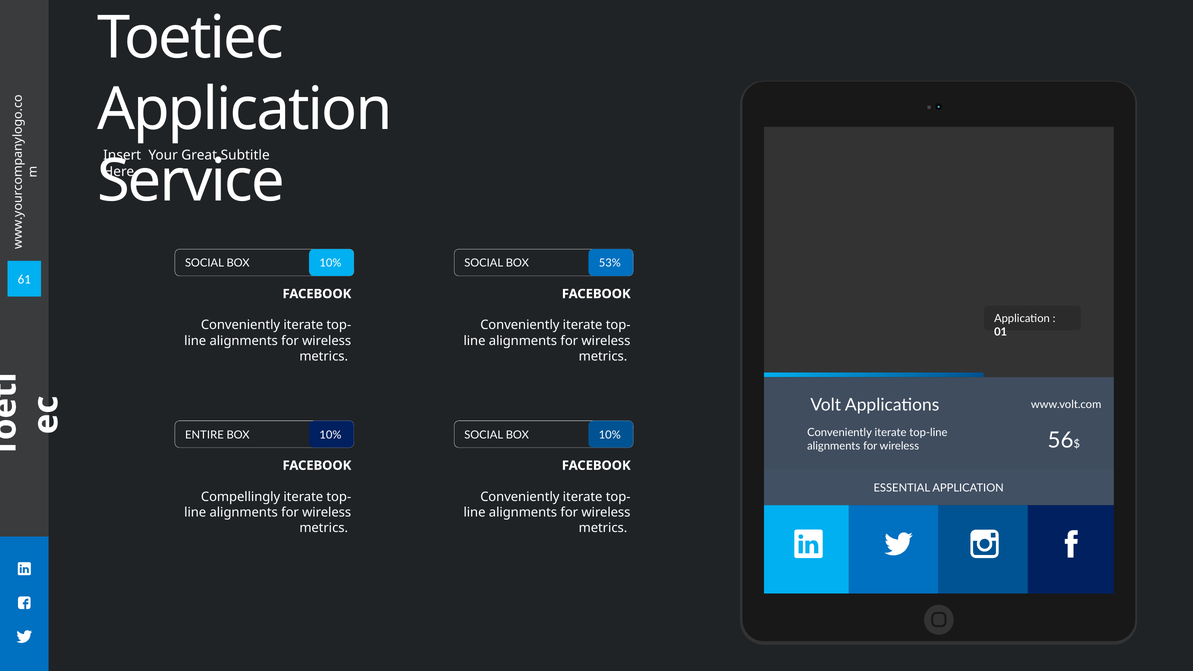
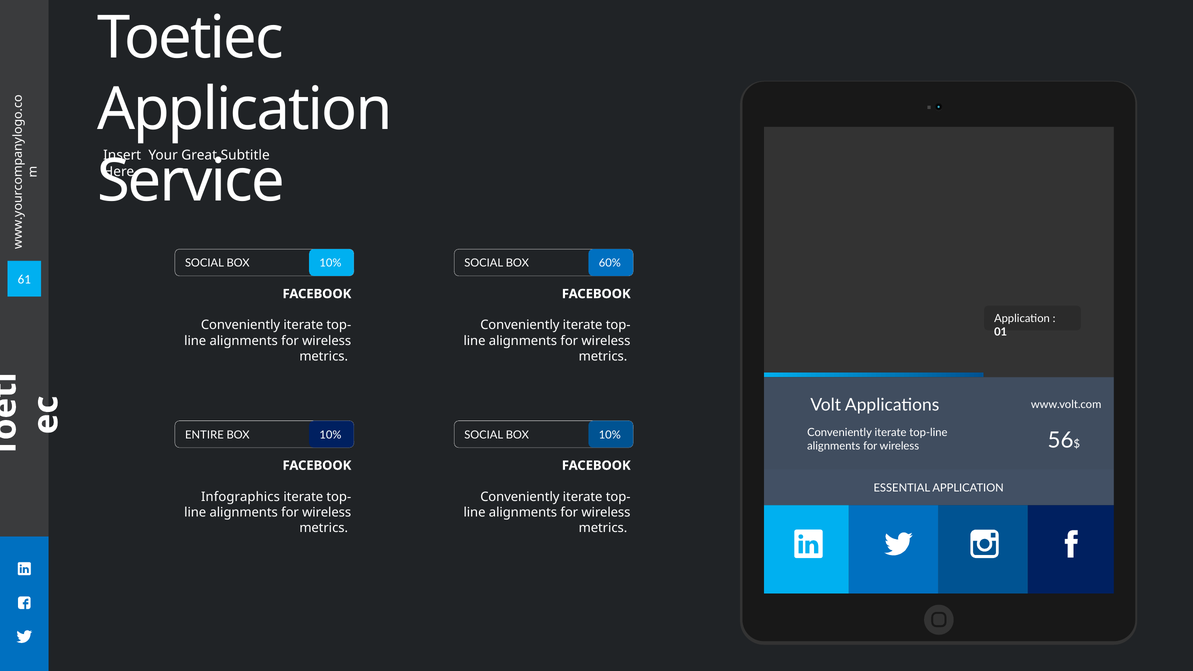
53%: 53% -> 60%
Compellingly: Compellingly -> Infographics
